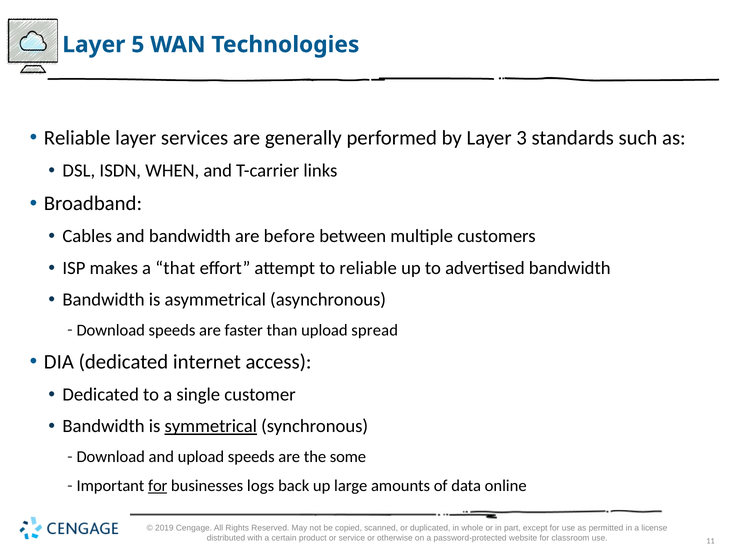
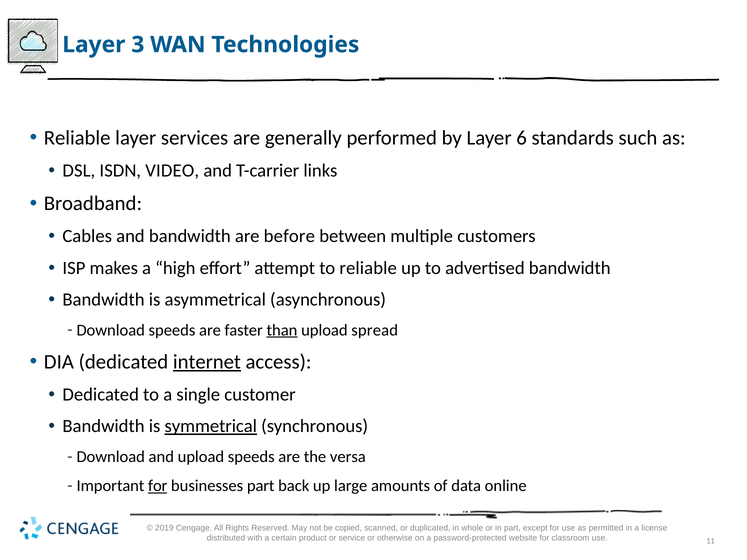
5: 5 -> 3
3: 3 -> 6
WHEN: WHEN -> VIDEO
that: that -> high
than underline: none -> present
internet underline: none -> present
some: some -> versa
businesses logs: logs -> part
